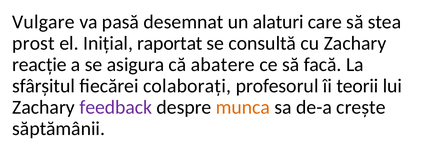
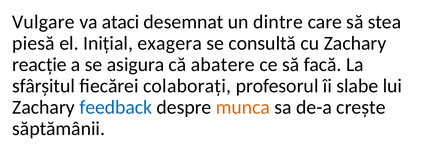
pasă: pasă -> ataci
alaturi: alaturi -> dintre
prost: prost -> piesă
raportat: raportat -> exagera
teorii: teorii -> slabe
feedback colour: purple -> blue
